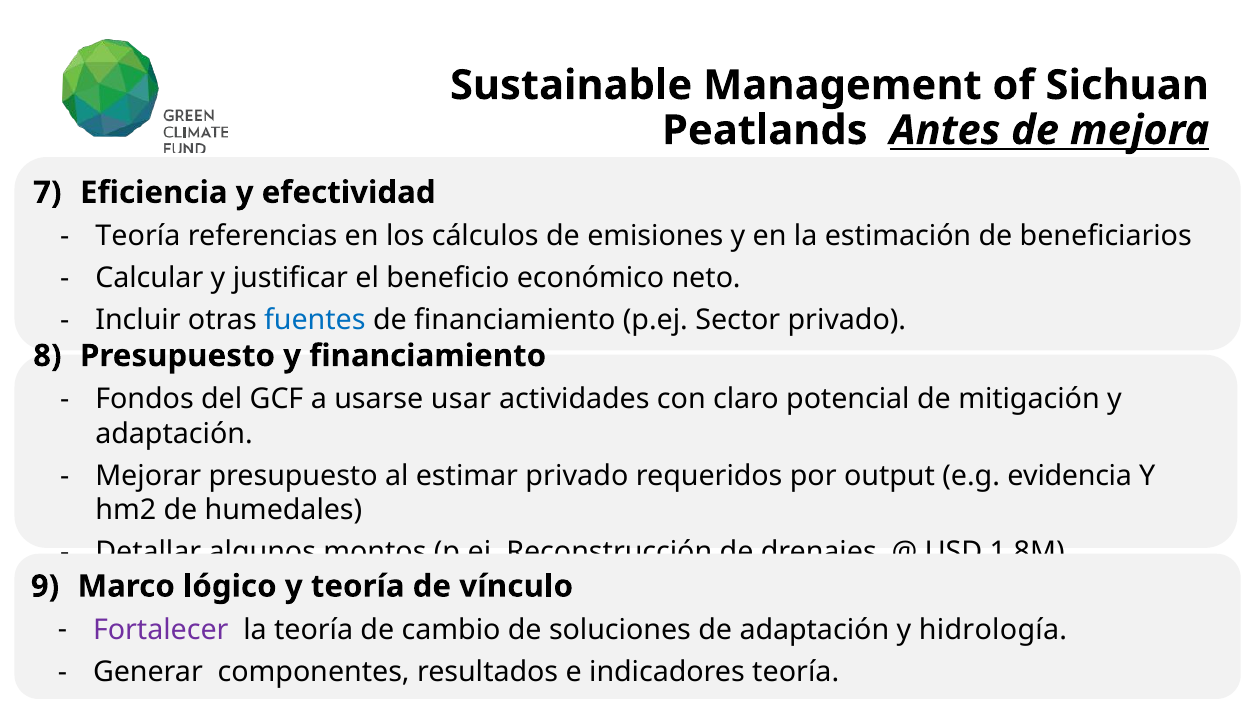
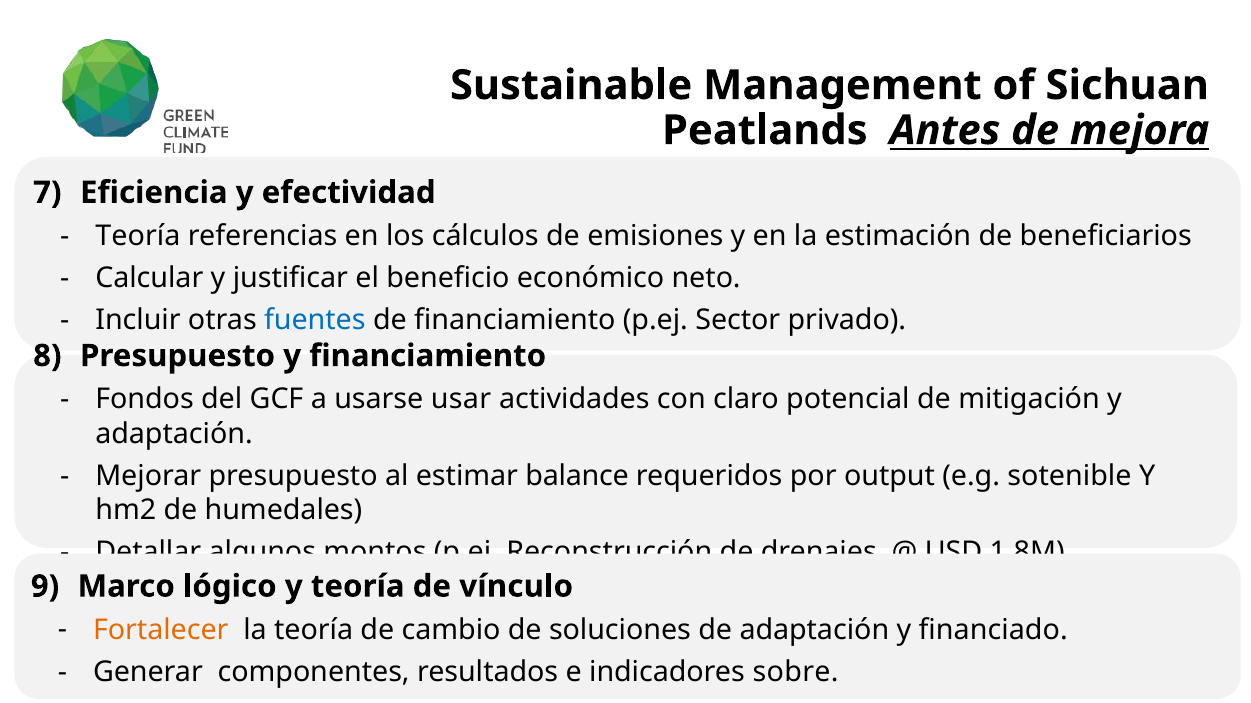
estimar privado: privado -> balance
evidencia: evidencia -> sotenible
Fortalecer colour: purple -> orange
hidrología: hidrología -> financiado
indicadores teoría: teoría -> sobre
